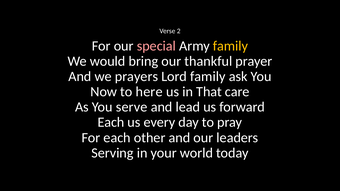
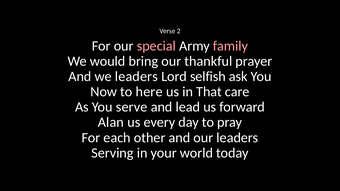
family at (230, 46) colour: yellow -> pink
we prayers: prayers -> leaders
Lord family: family -> selfish
Each at (111, 122): Each -> Alan
